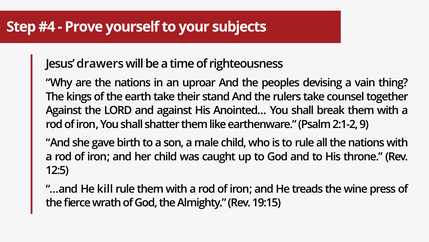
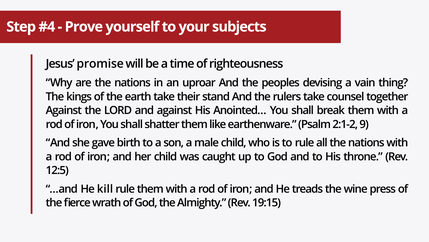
drawers: drawers -> promise
